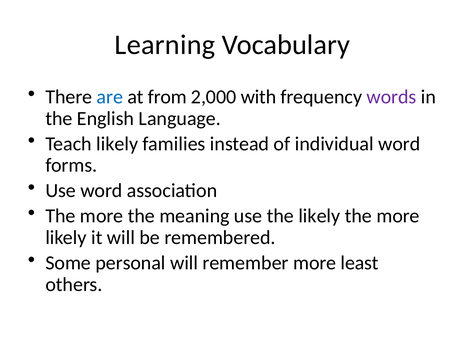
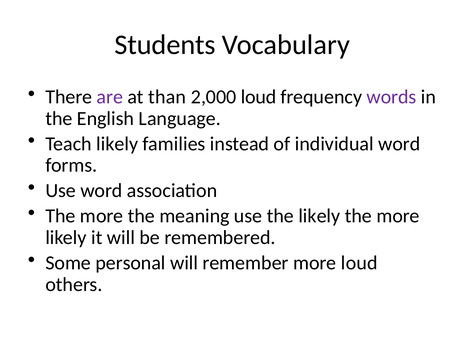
Learning: Learning -> Students
are colour: blue -> purple
from: from -> than
2,000 with: with -> loud
more least: least -> loud
